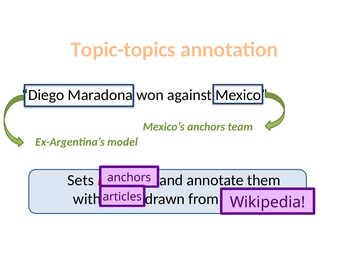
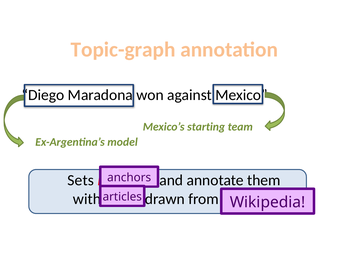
Topic-topics: Topic-topics -> Topic-graph
Mexico’s anchors: anchors -> starting
